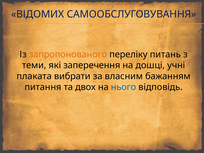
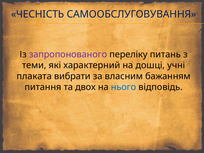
ВІДОМИХ: ВІДОМИХ -> ЧЕСНIСТЬ
запропонованого colour: orange -> purple
заперечення: заперечення -> характерний
